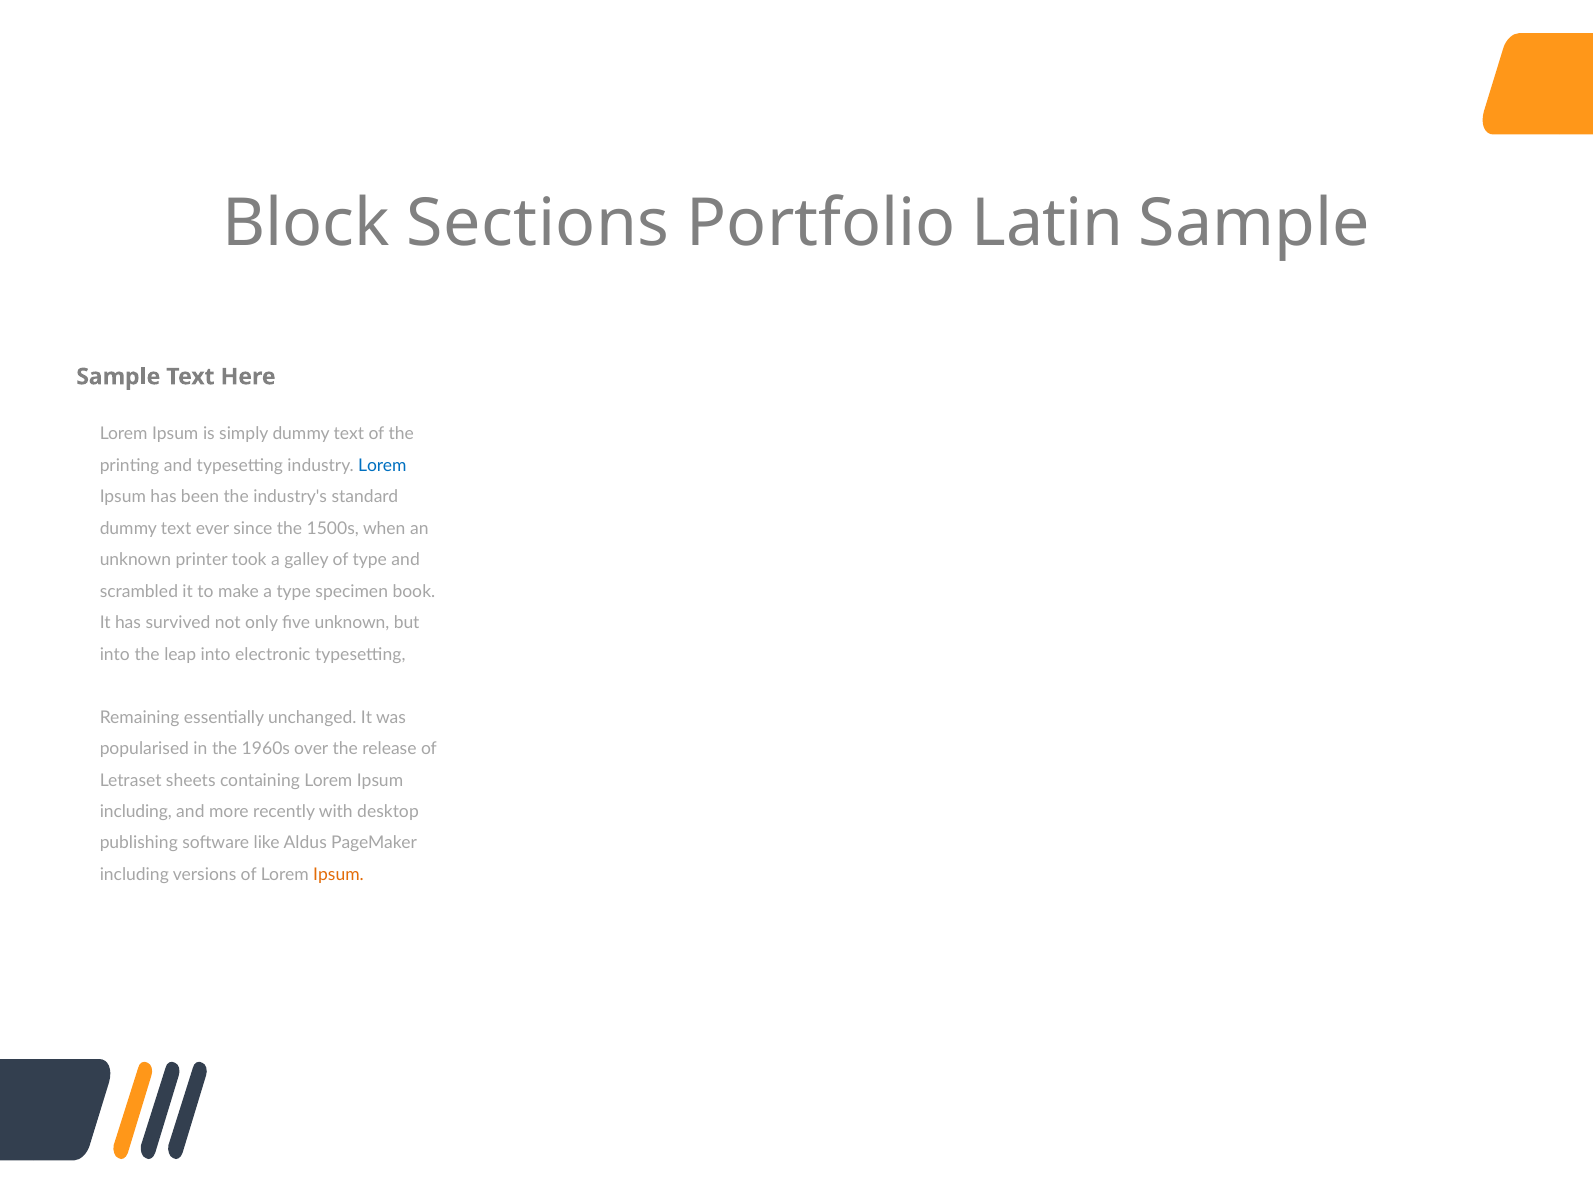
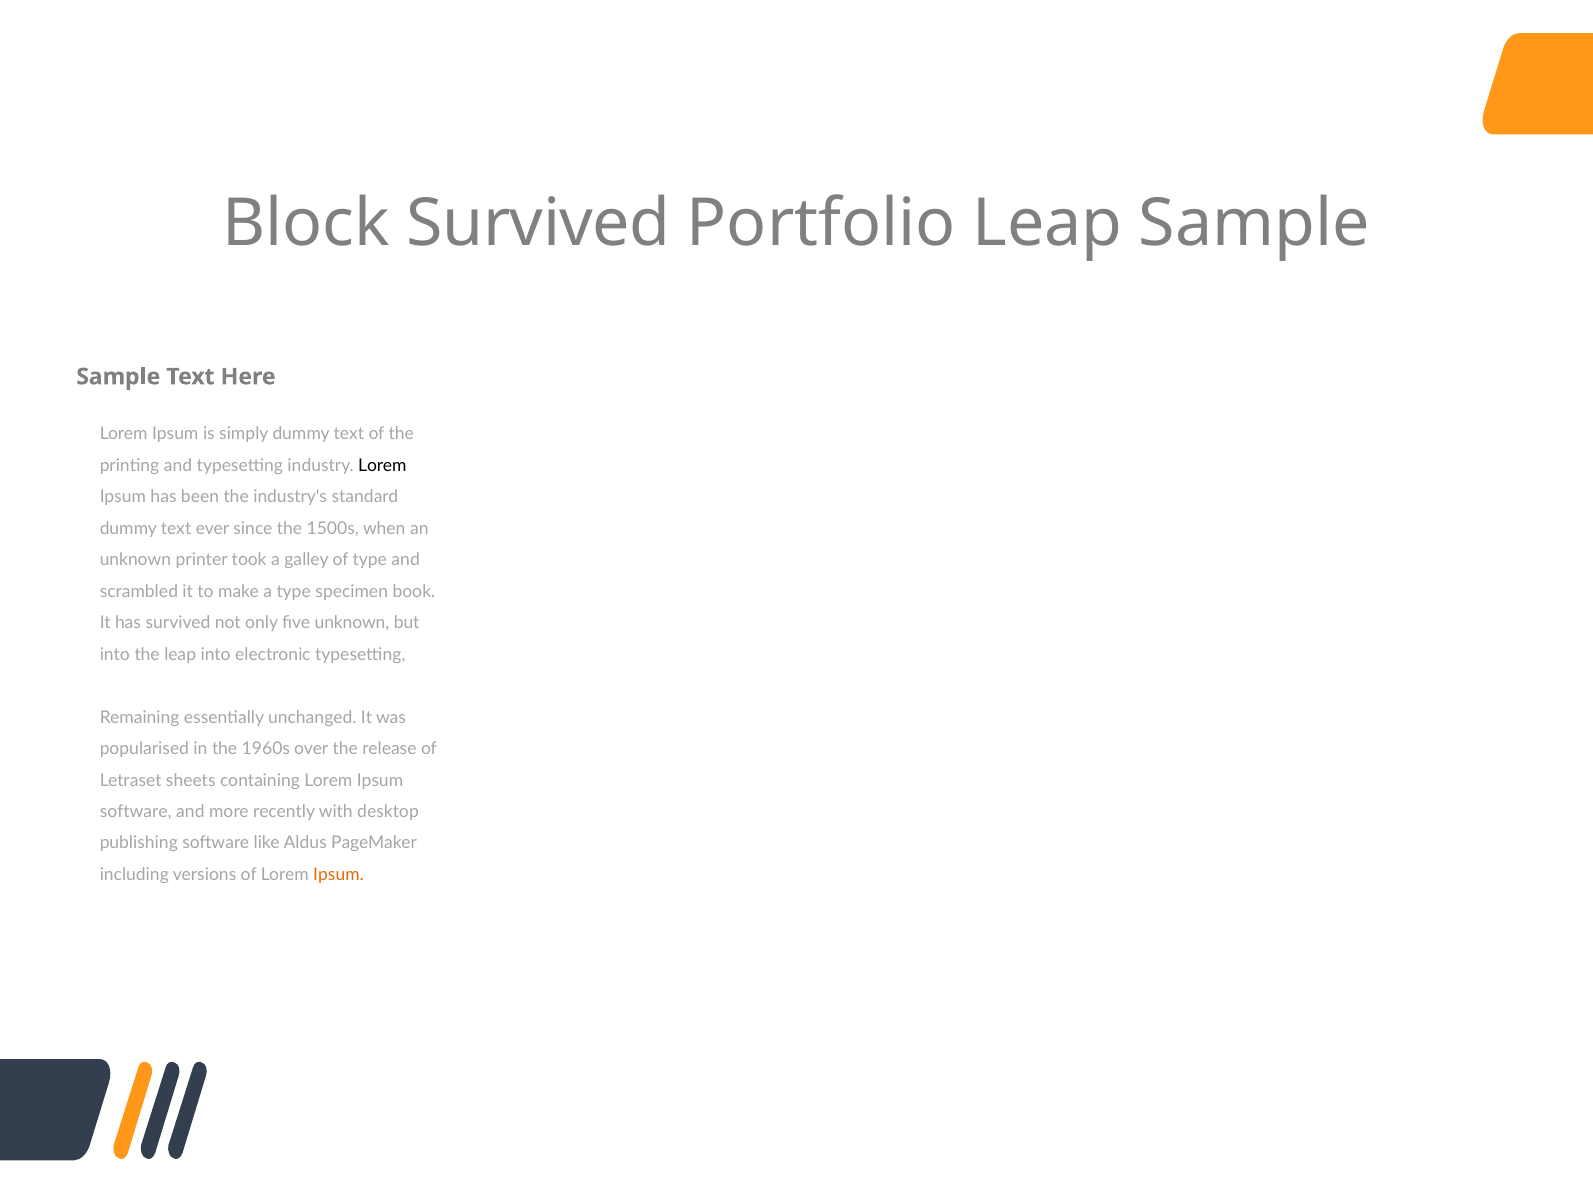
Block Sections: Sections -> Survived
Portfolio Latin: Latin -> Leap
Lorem at (382, 465) colour: blue -> black
including at (136, 812): including -> software
